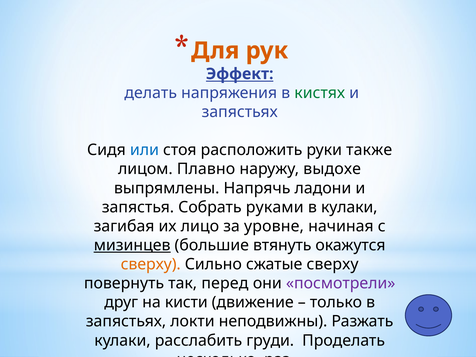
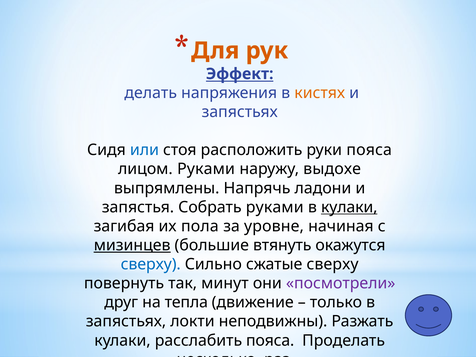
кистях colour: green -> orange
руки также: также -> пояса
лицом Плавно: Плавно -> Руками
кулаки at (349, 207) underline: none -> present
лицо: лицо -> пола
сверху at (151, 264) colour: orange -> blue
перед: перед -> минут
кисти: кисти -> тепла
расслабить груди: груди -> пояса
